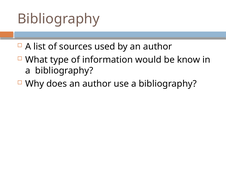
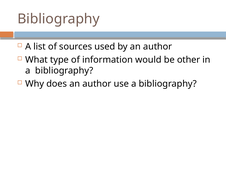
know: know -> other
